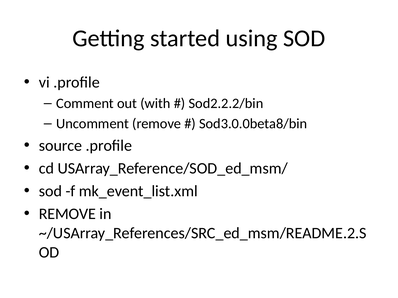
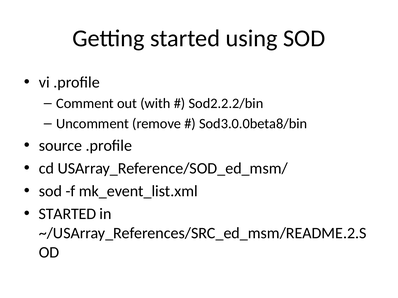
REMOVE at (67, 214): REMOVE -> STARTED
